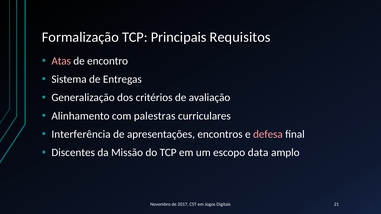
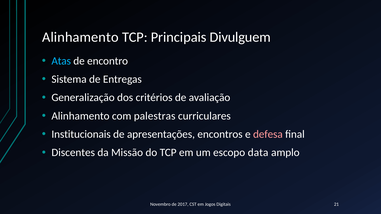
Formalização at (80, 37): Formalização -> Alinhamento
Requisitos: Requisitos -> Divulguem
Atas colour: pink -> light blue
Interferência: Interferência -> Institucionais
